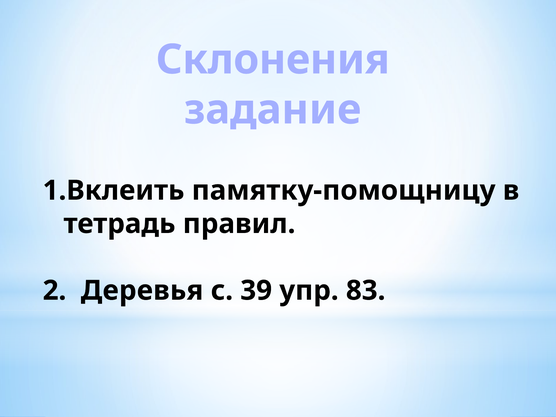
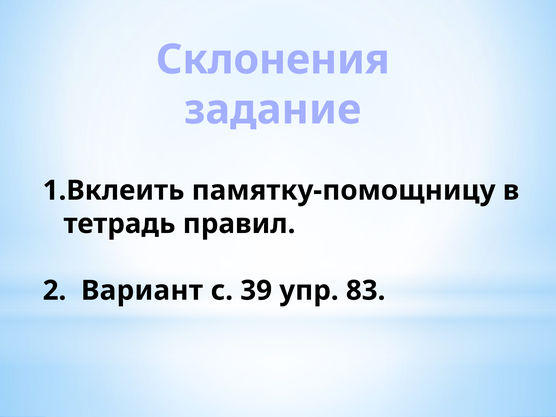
Деревья: Деревья -> Вариант
